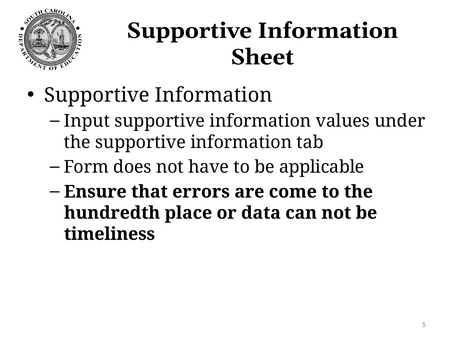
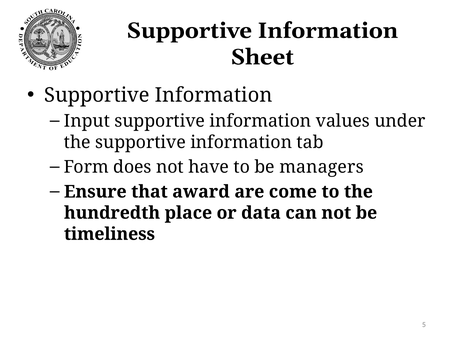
applicable: applicable -> managers
errors: errors -> award
